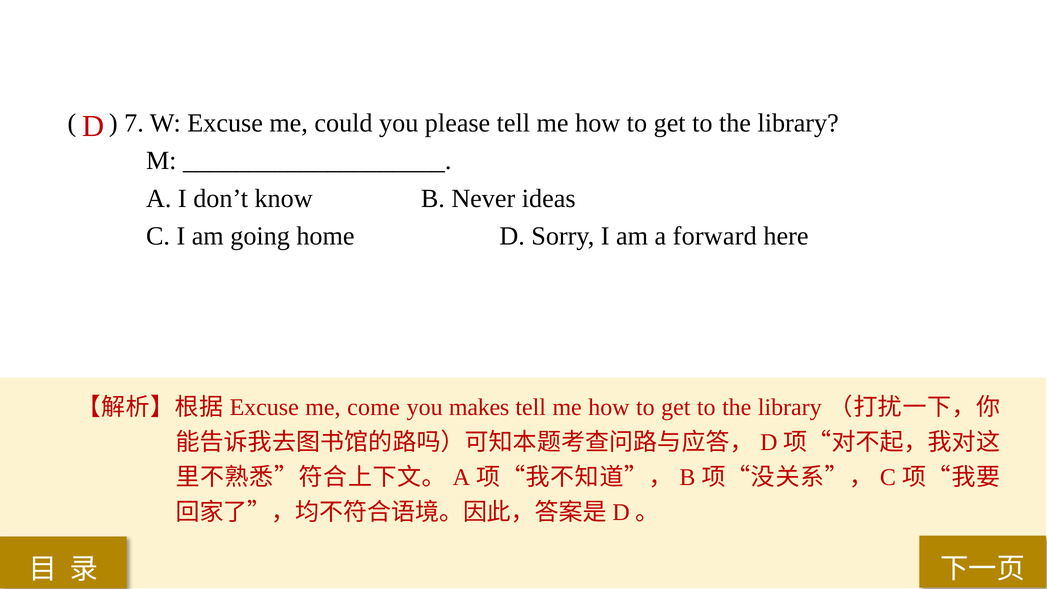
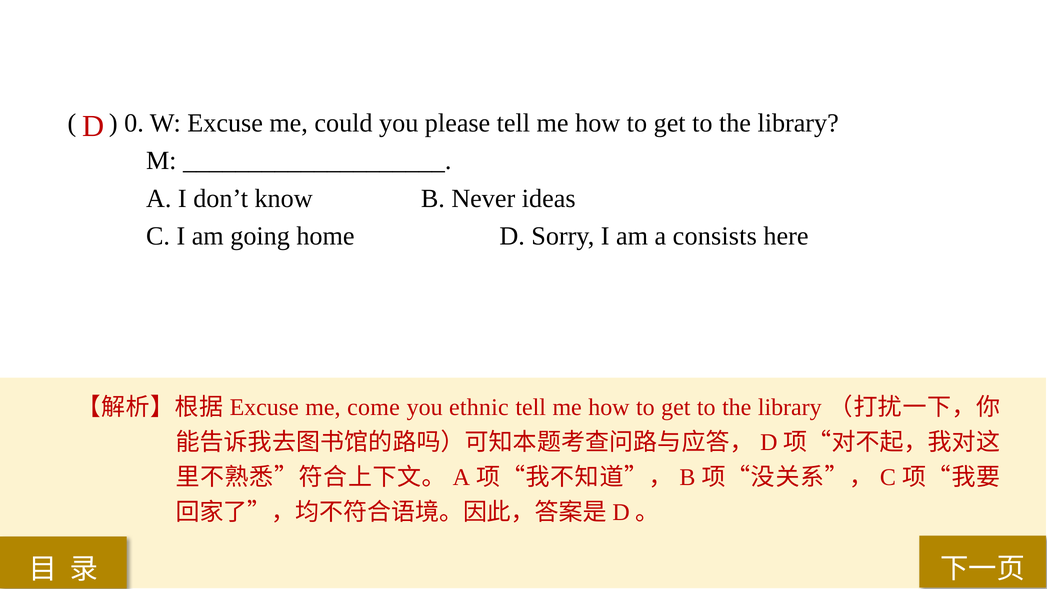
7: 7 -> 0
forward: forward -> consists
makes: makes -> ethnic
